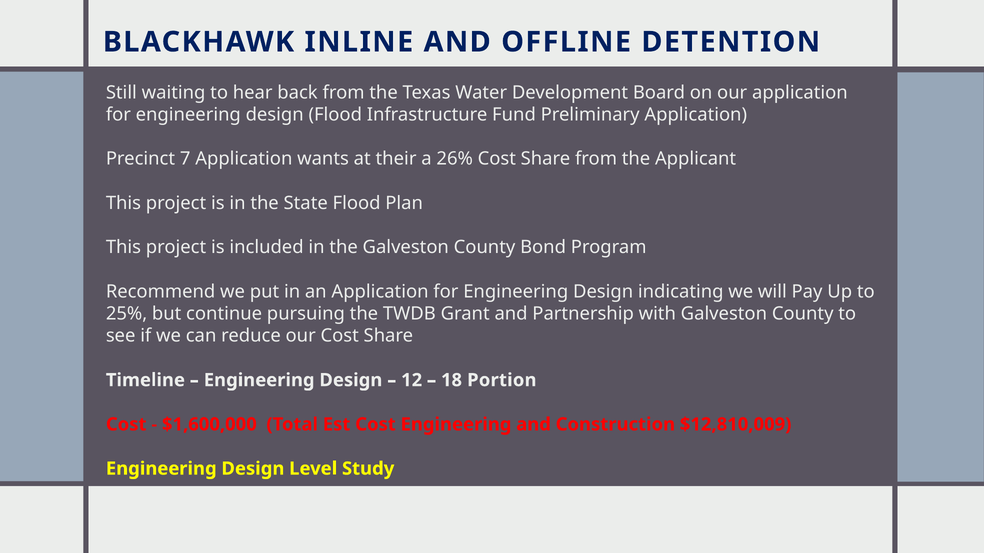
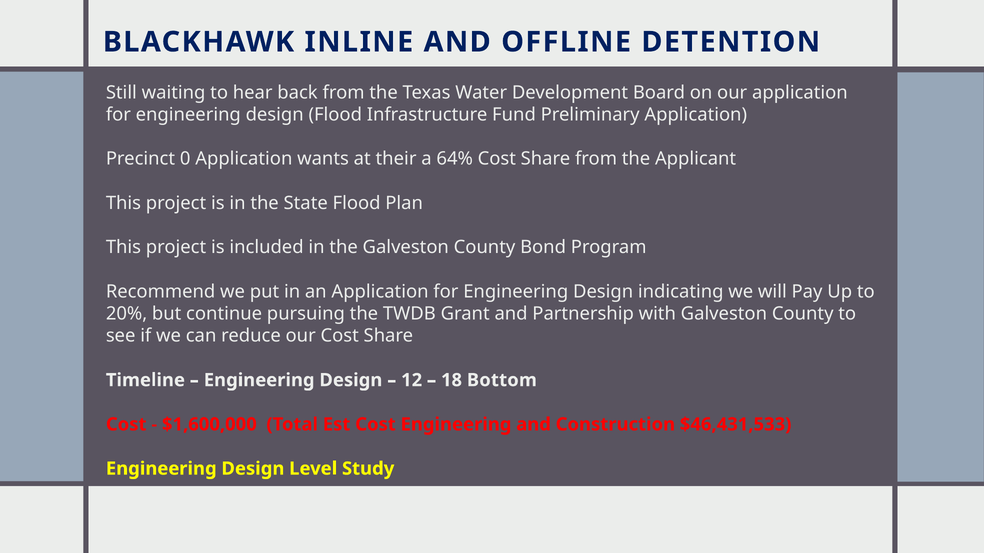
7: 7 -> 0
26%: 26% -> 64%
25%: 25% -> 20%
Portion: Portion -> Bottom
$12,810,009: $12,810,009 -> $46,431,533
